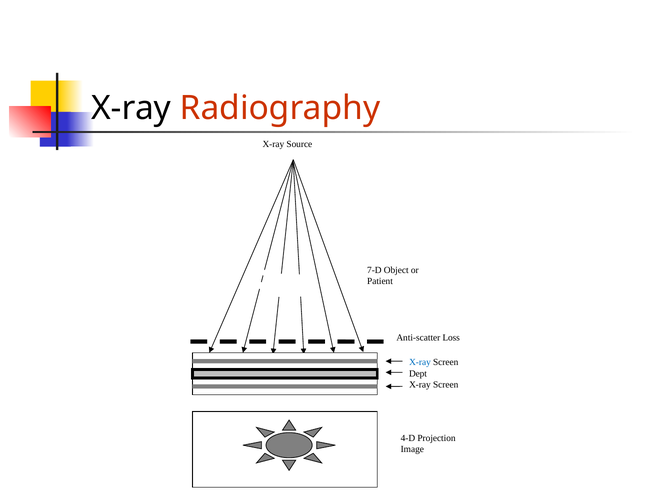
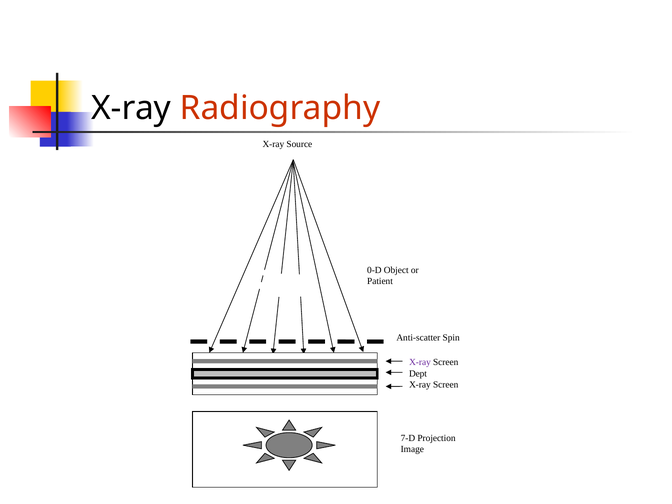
7-D: 7-D -> 0-D
Loss: Loss -> Spin
X-ray at (420, 362) colour: blue -> purple
4-D: 4-D -> 7-D
